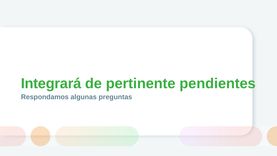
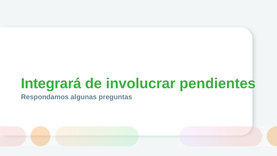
pertinente: pertinente -> involucrar
